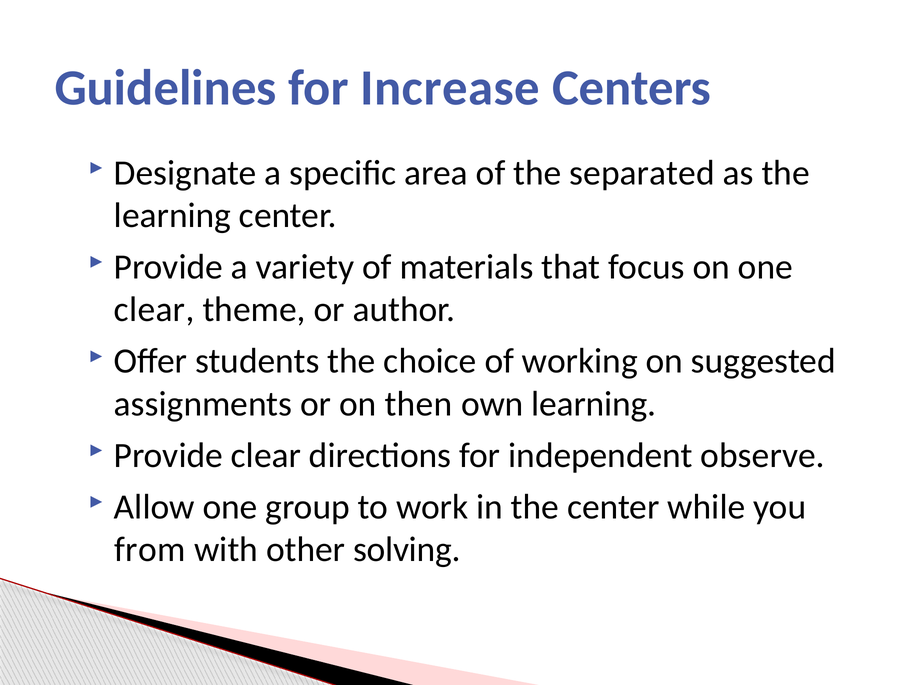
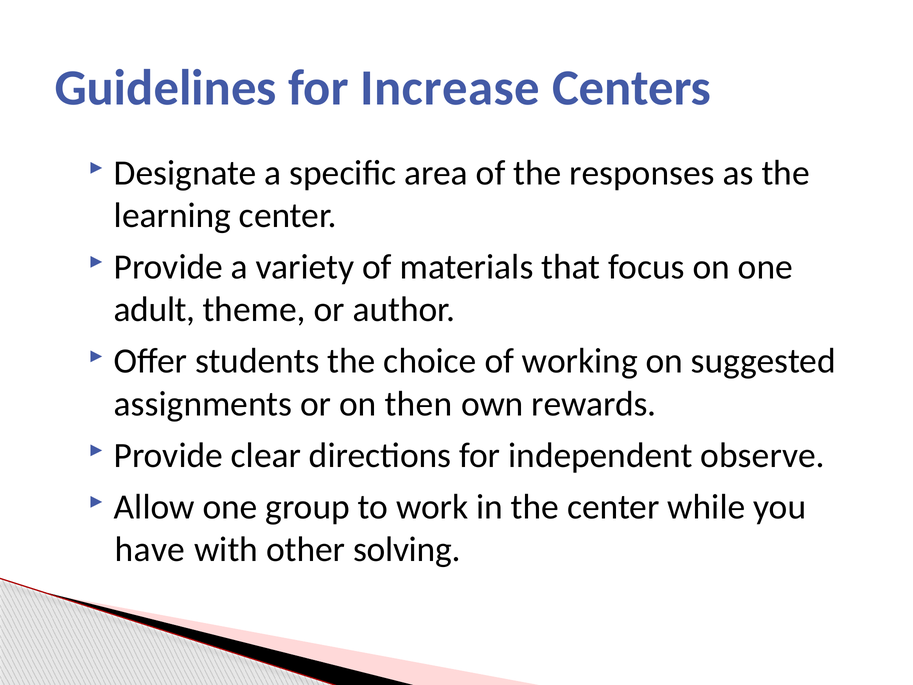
separated: separated -> responses
clear at (154, 310): clear -> adult
own learning: learning -> rewards
from: from -> have
